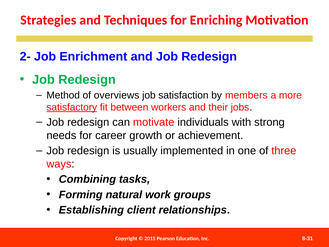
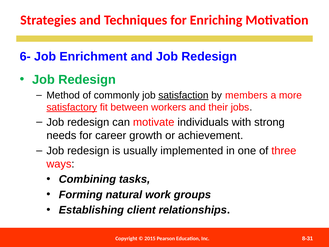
2-: 2- -> 6-
overviews: overviews -> commonly
satisfaction underline: none -> present
